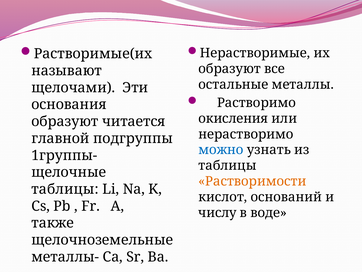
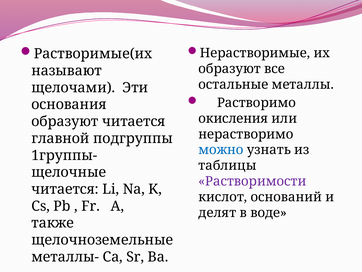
Растворимости colour: orange -> purple
таблицы at (65, 189): таблицы -> читается
числу: числу -> делят
